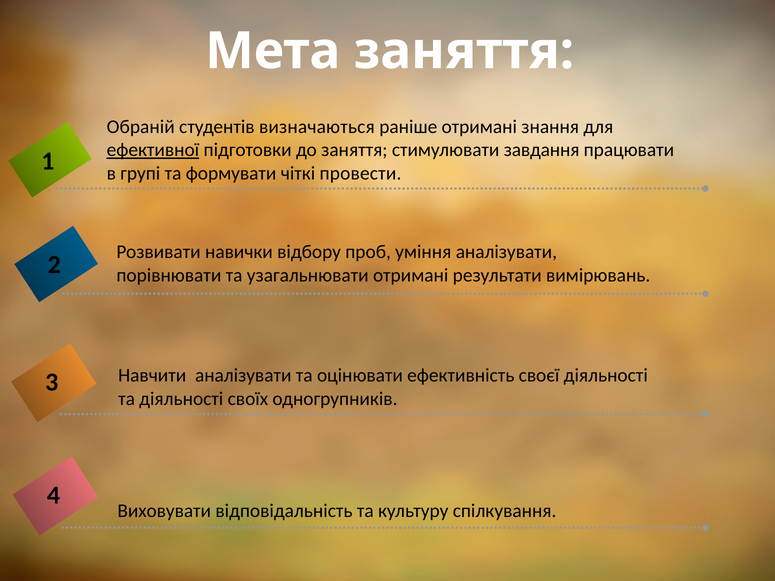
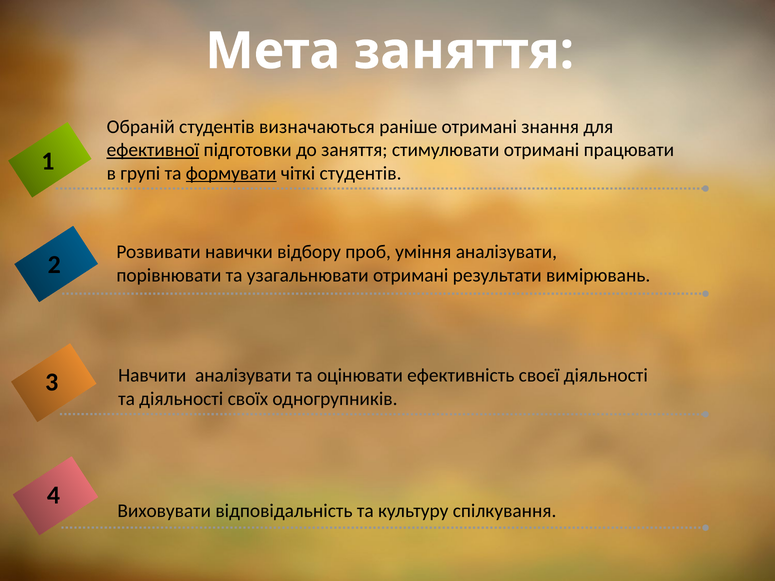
стимулювати завдання: завдання -> отримані
формувати underline: none -> present
чіткі провести: провести -> студентів
